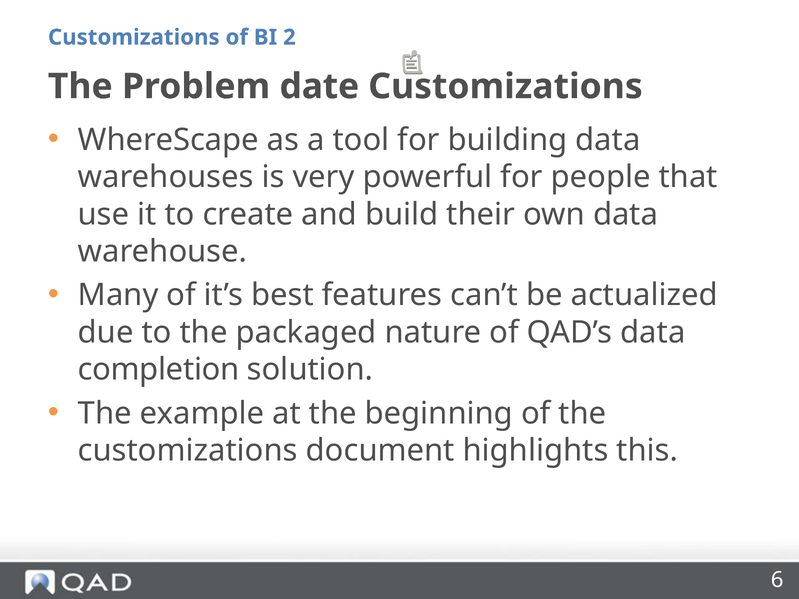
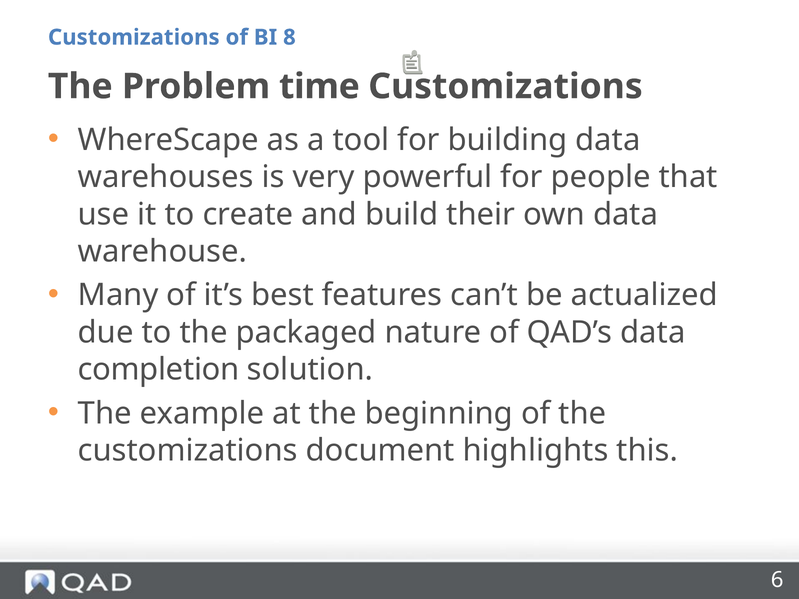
2: 2 -> 8
date: date -> time
